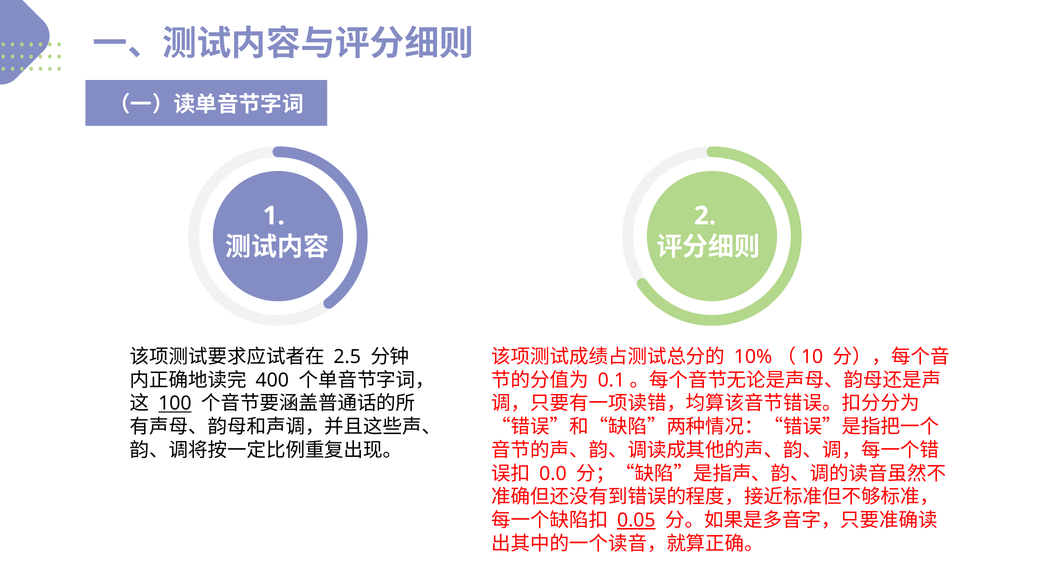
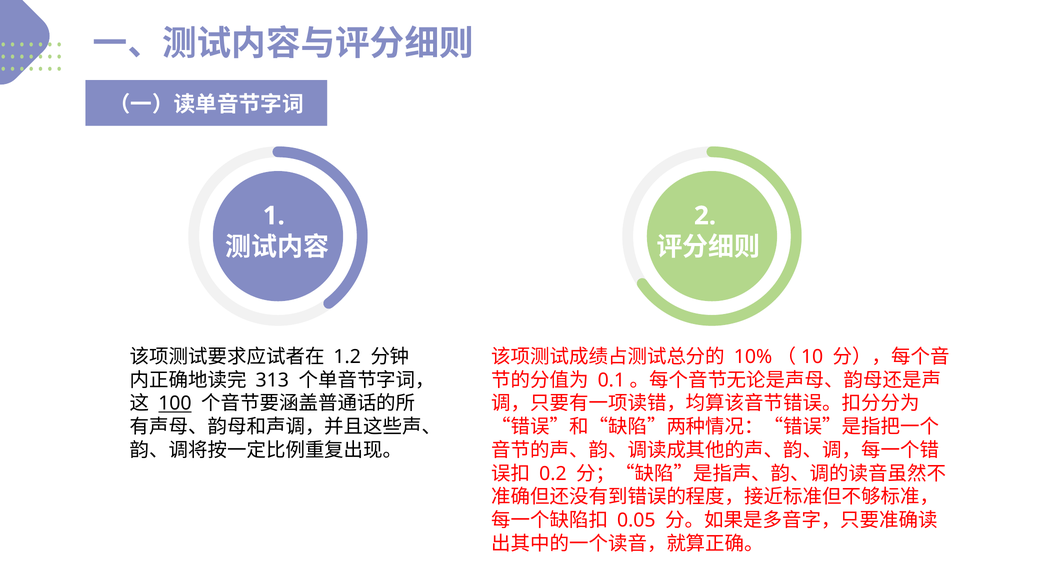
2.5: 2.5 -> 1.2
400: 400 -> 313
0.0: 0.0 -> 0.2
0.05 underline: present -> none
